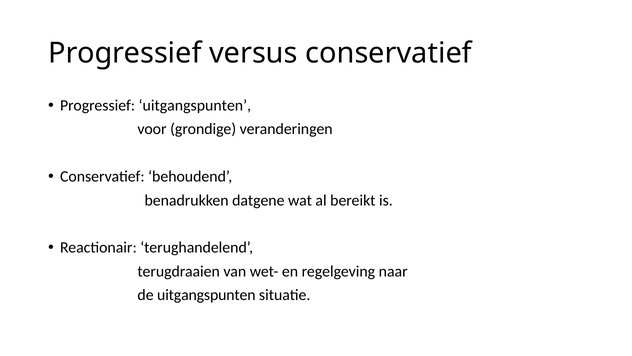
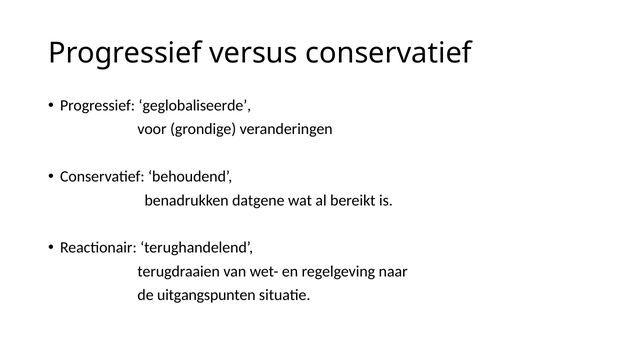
Progressief uitgangspunten: uitgangspunten -> geglobaliseerde
